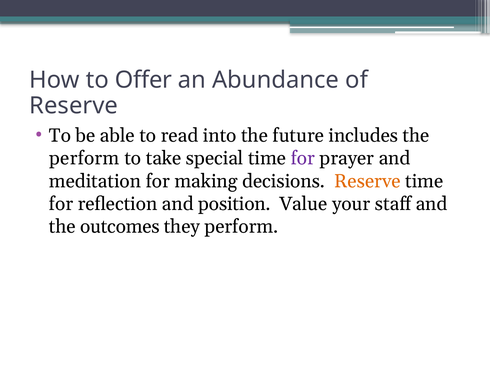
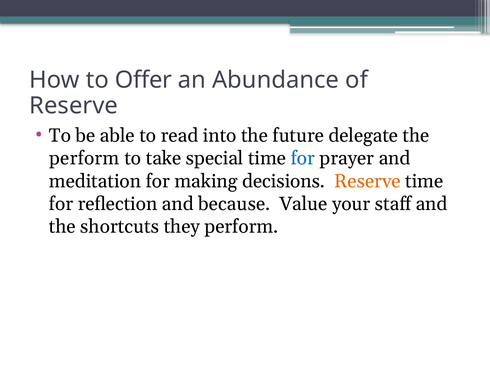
includes: includes -> delegate
for at (303, 158) colour: purple -> blue
position: position -> because
outcomes: outcomes -> shortcuts
